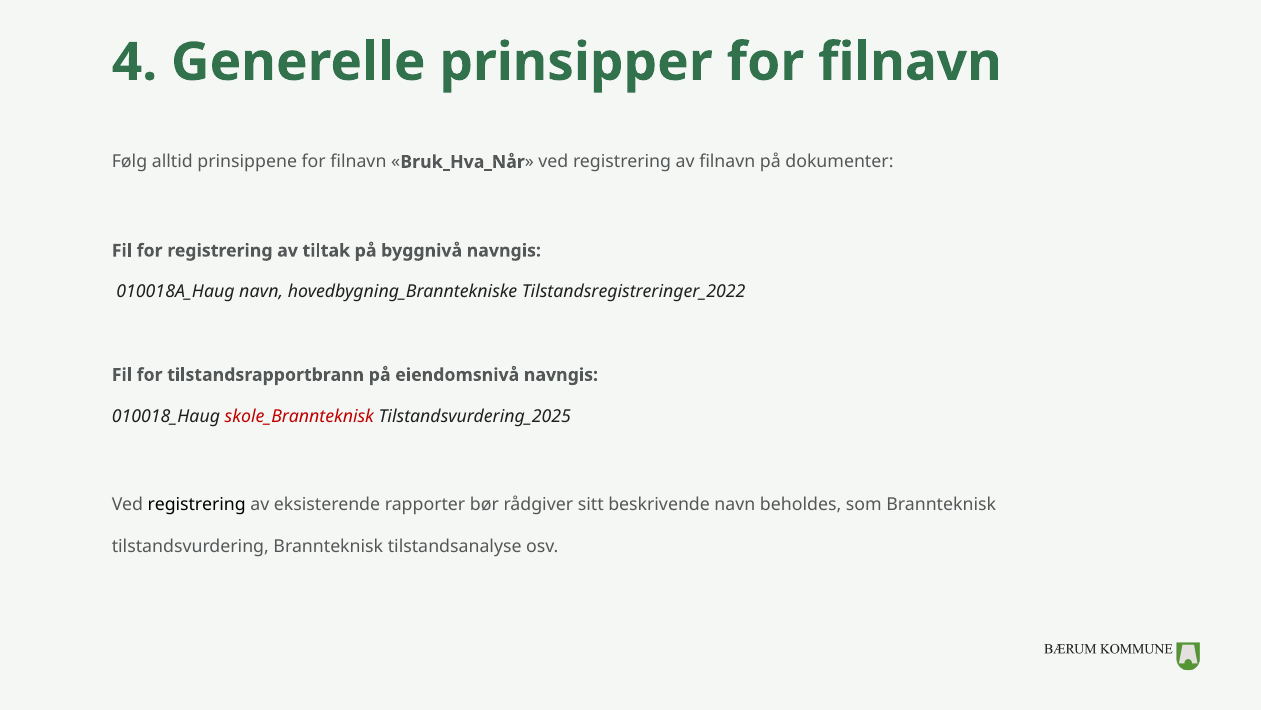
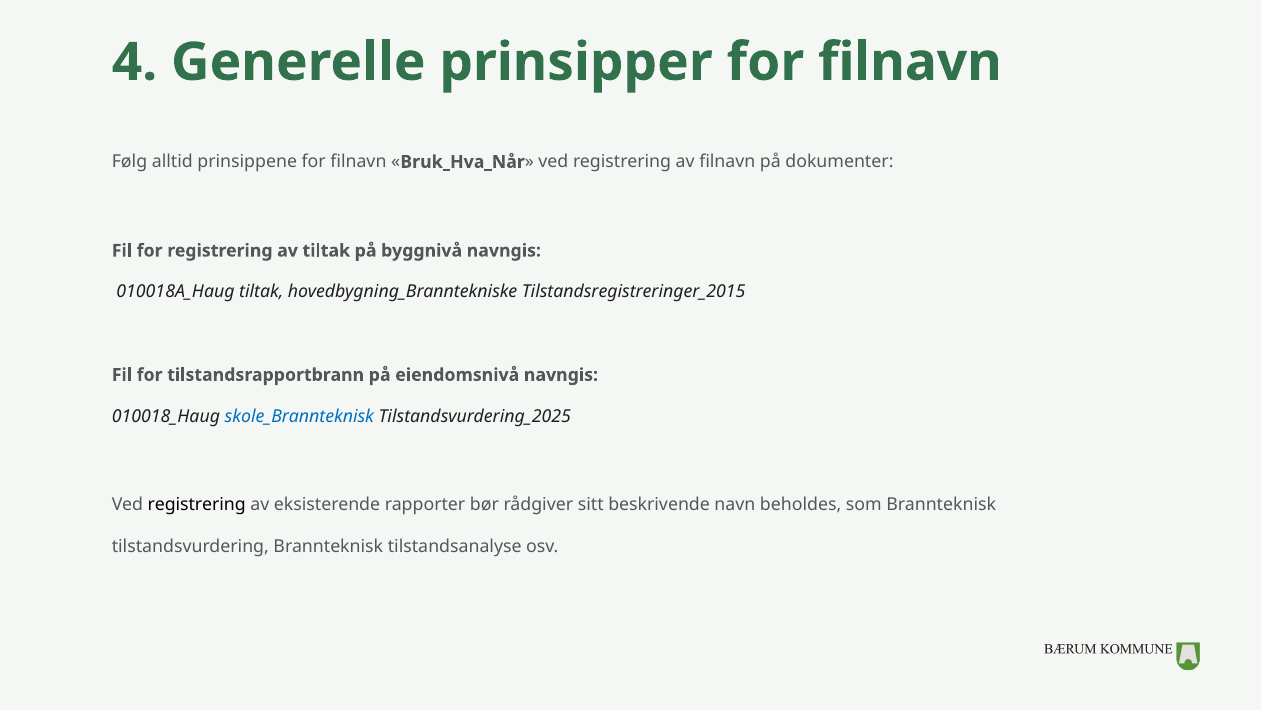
010018A_Haug navn: navn -> tiltak
Tilstandsregistreringer_2022: Tilstandsregistreringer_2022 -> Tilstandsregistreringer_2015
skole_Brannteknisk colour: red -> blue
